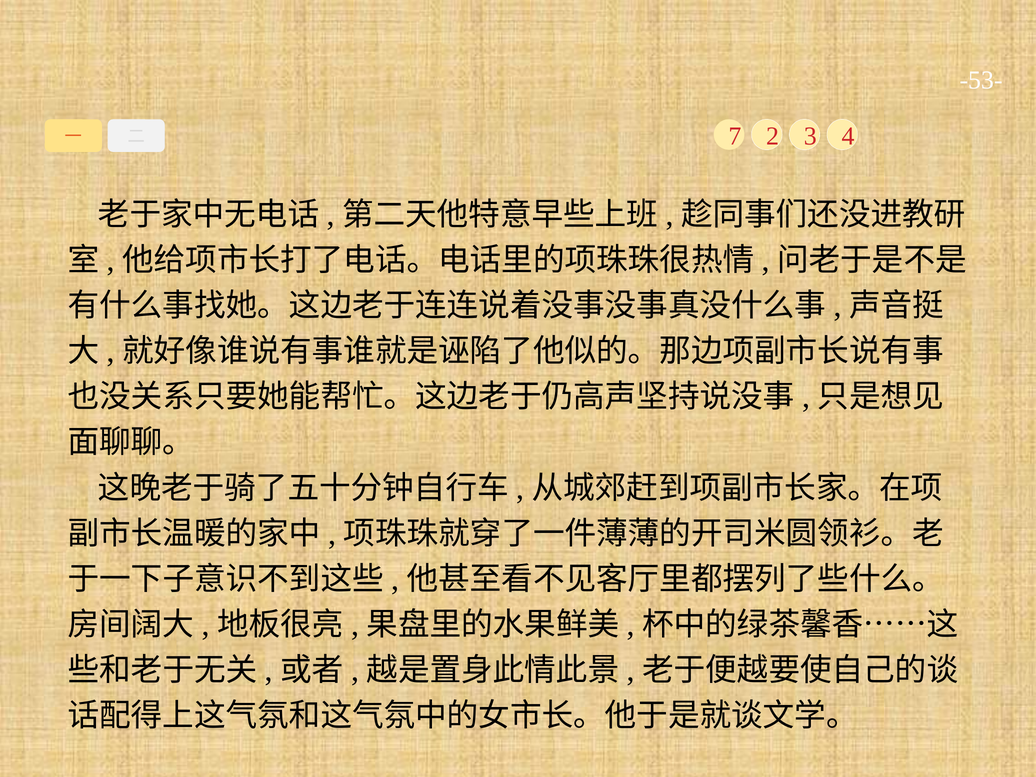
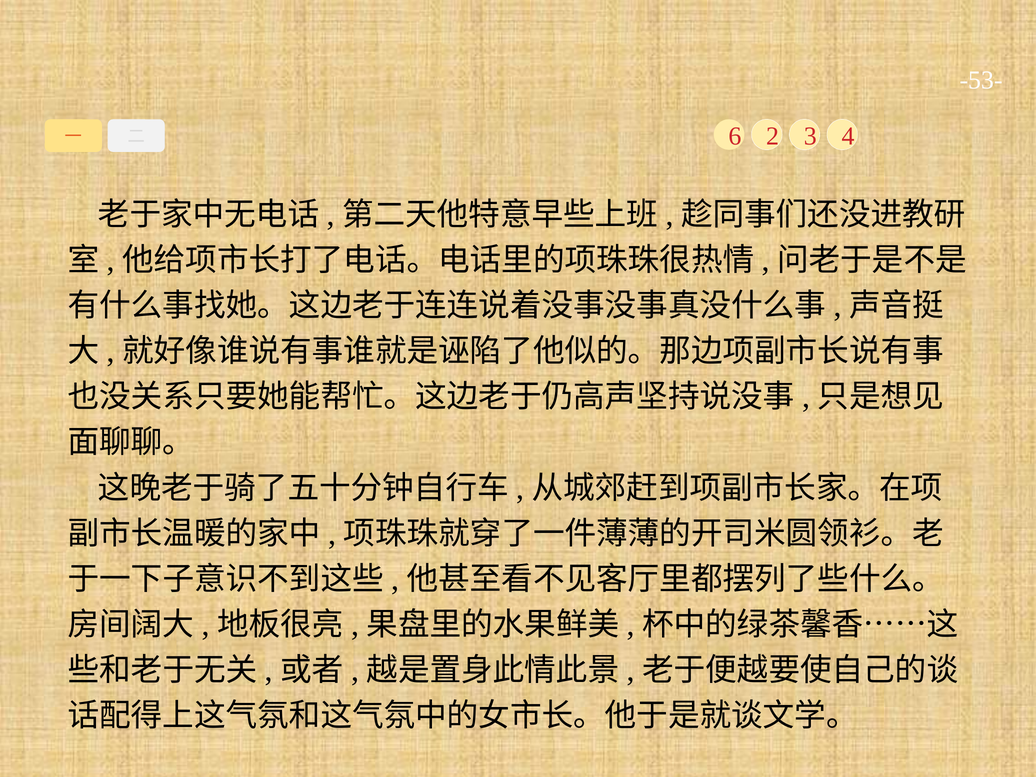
7: 7 -> 6
